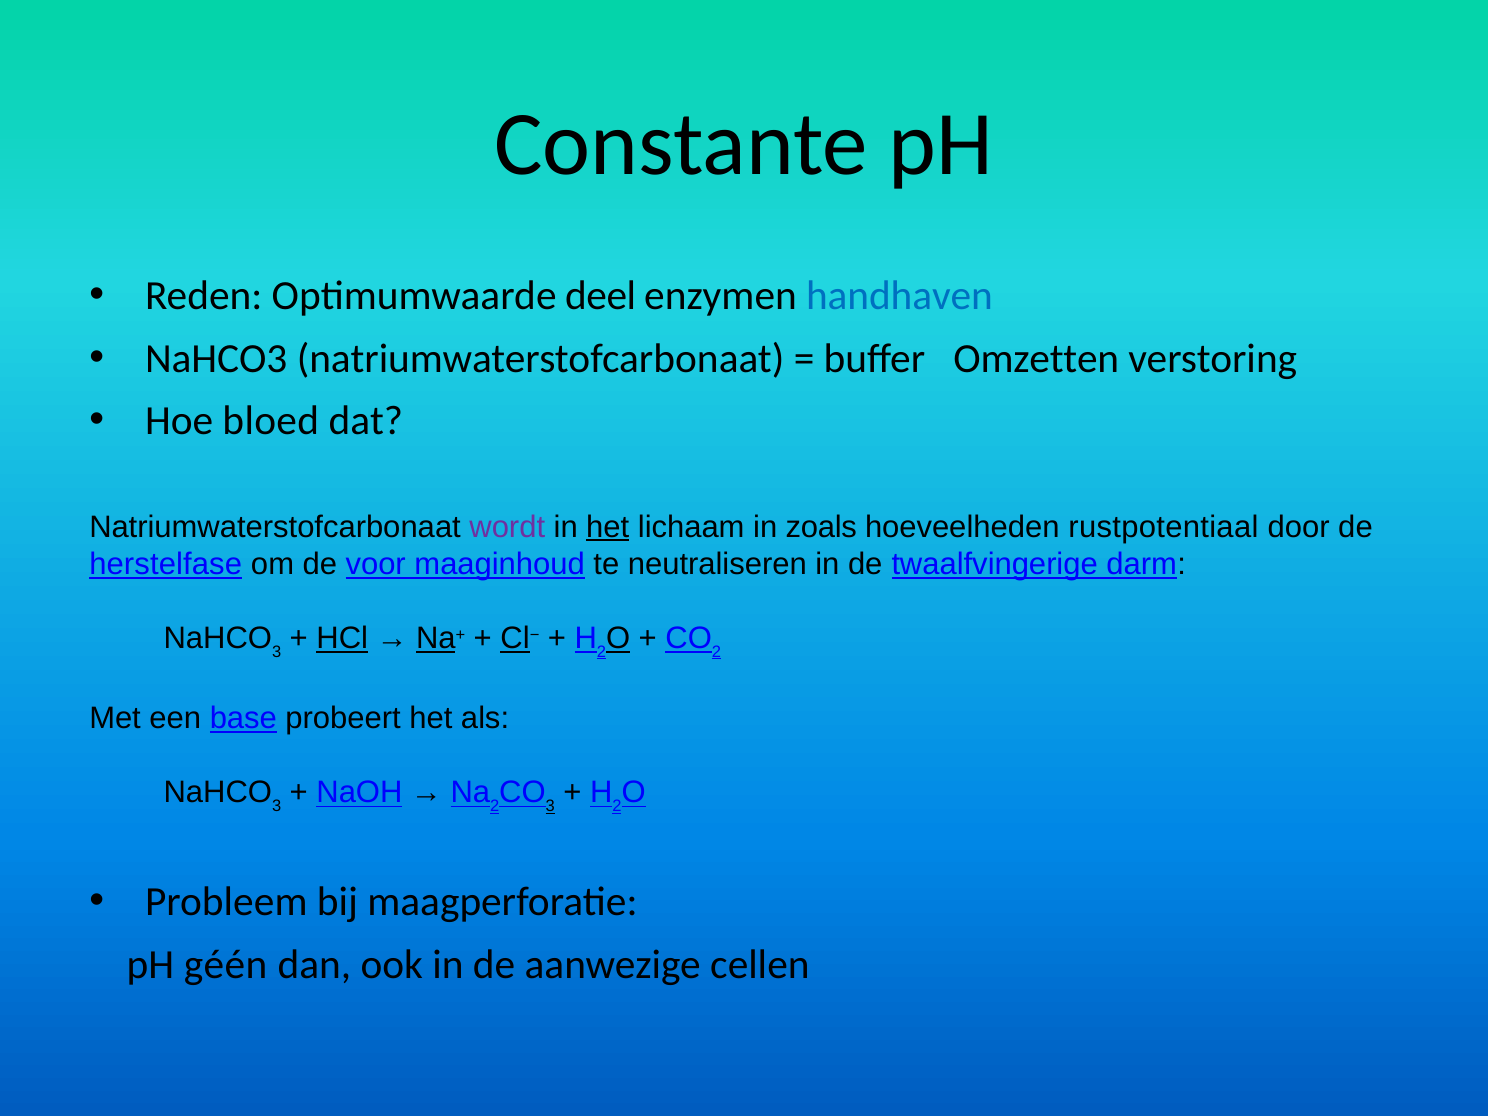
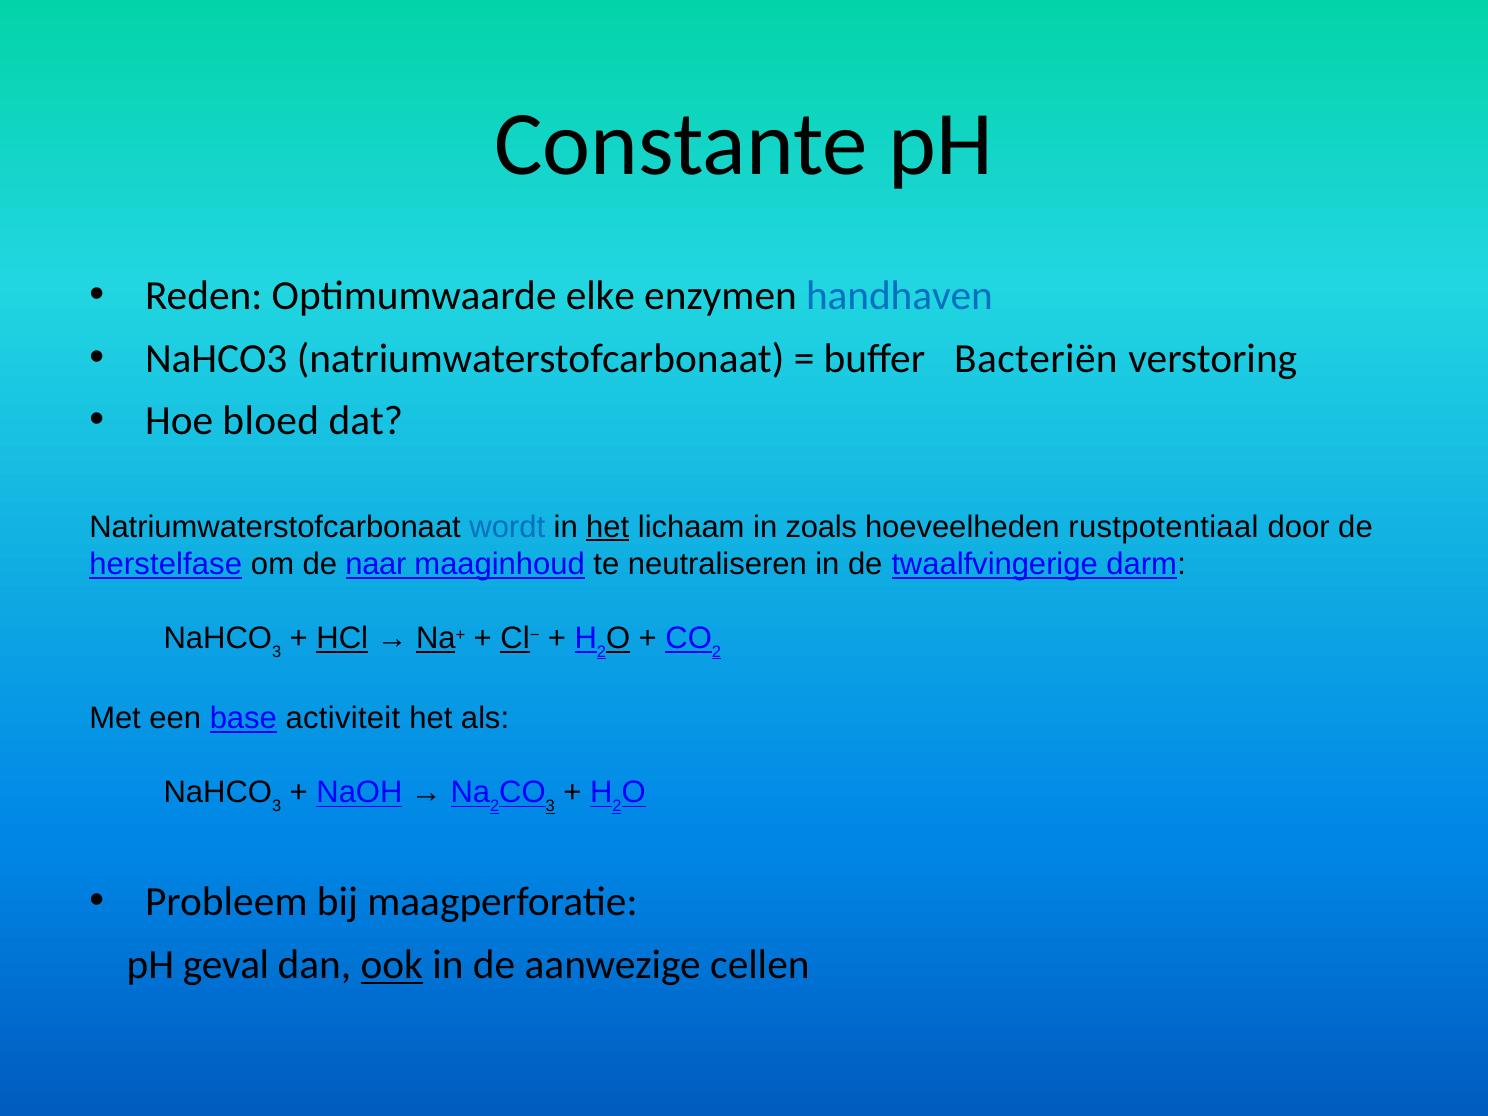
deel: deel -> elke
Omzetten: Omzetten -> Bacteriën
wordt colour: purple -> blue
voor: voor -> naar
probeert: probeert -> activiteit
géén: géén -> geval
ook underline: none -> present
